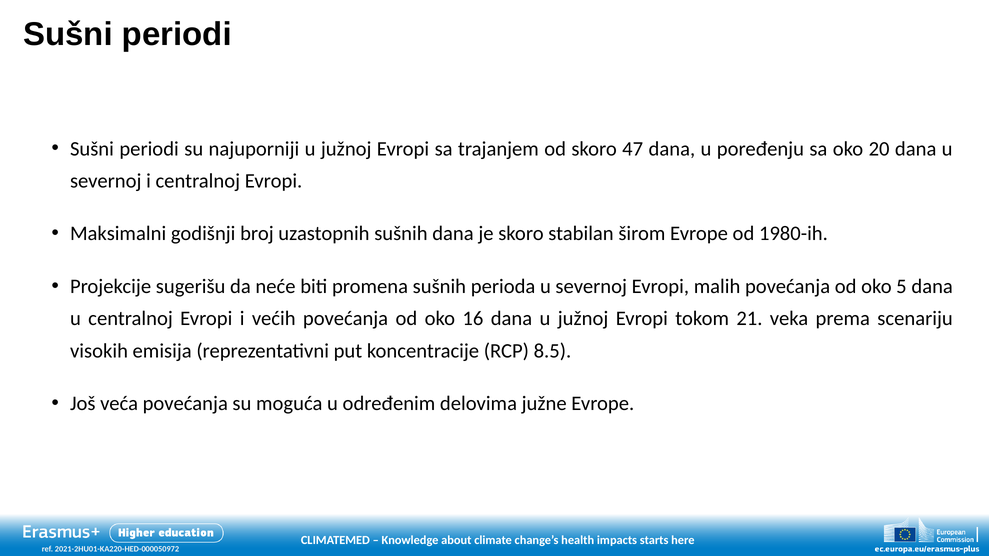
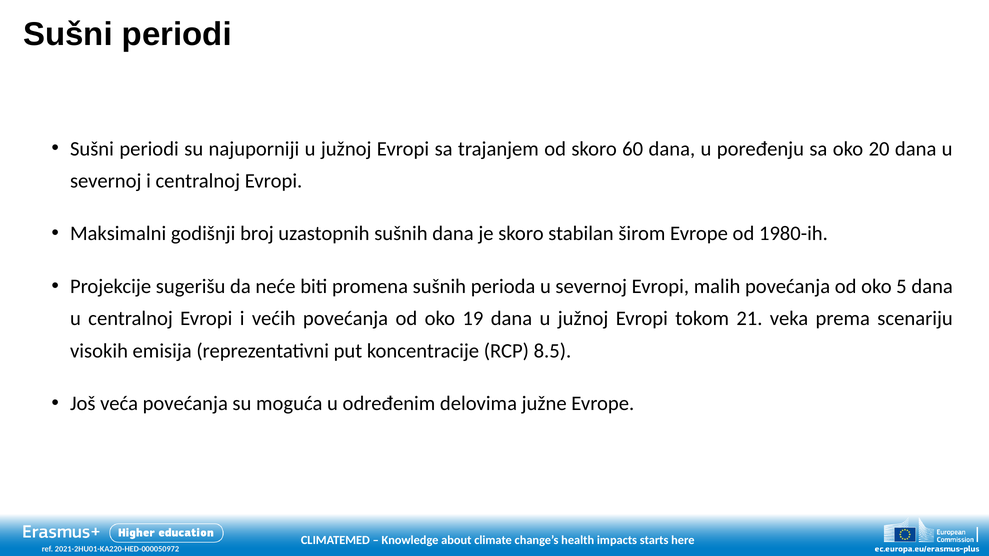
47: 47 -> 60
16: 16 -> 19
